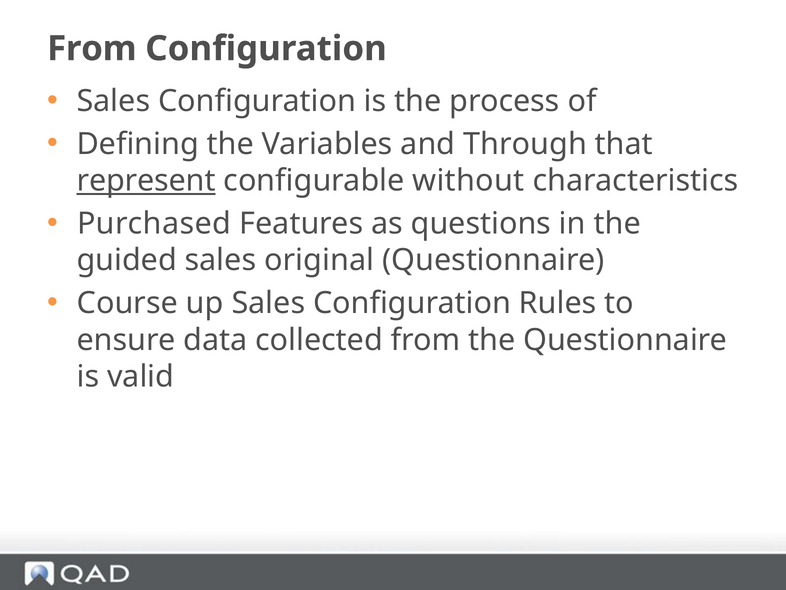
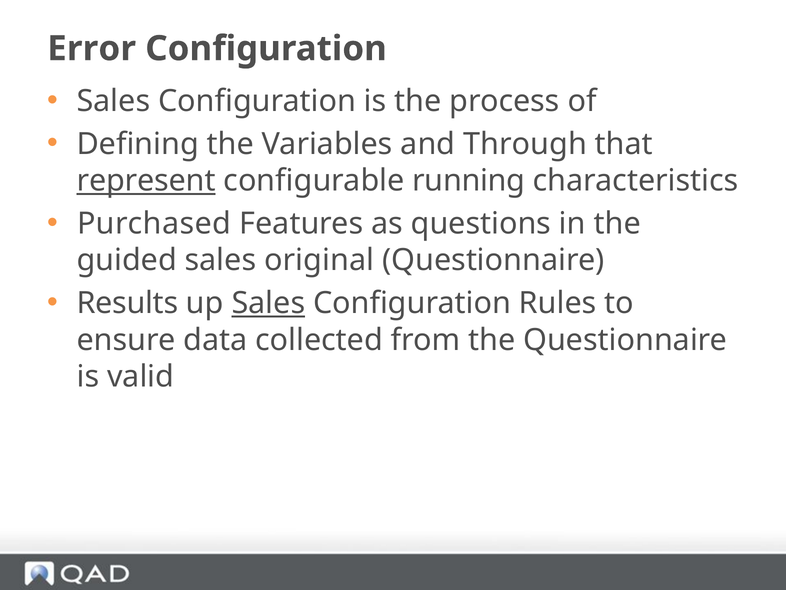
From at (92, 49): From -> Error
without: without -> running
Course: Course -> Results
Sales at (268, 303) underline: none -> present
